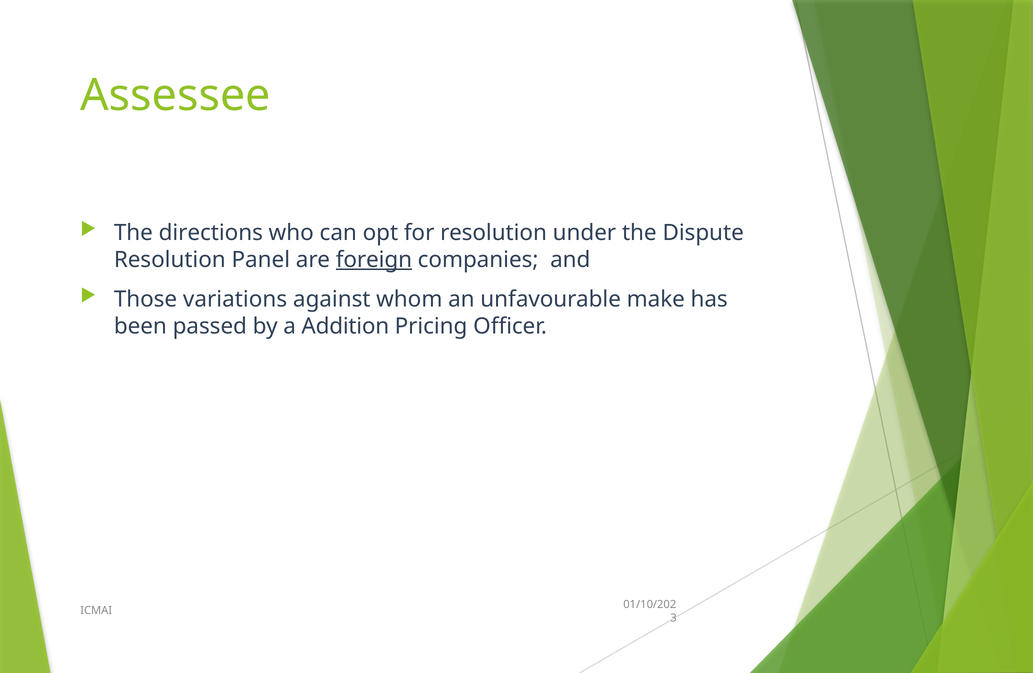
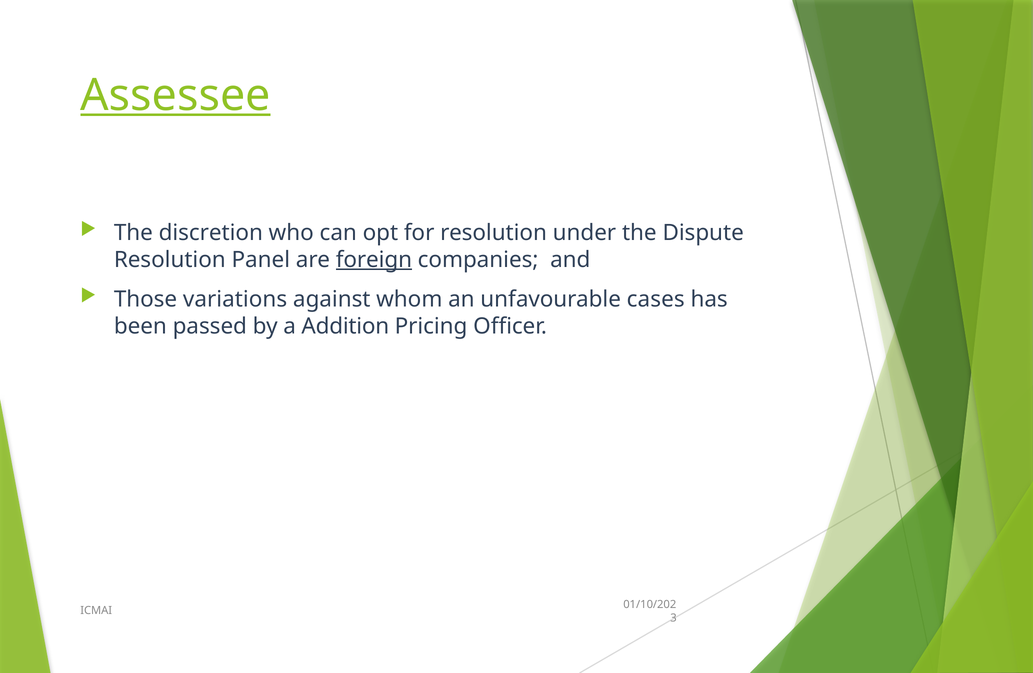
Assessee underline: none -> present
directions: directions -> discretion
make: make -> cases
